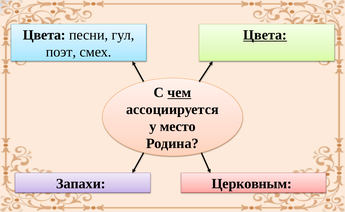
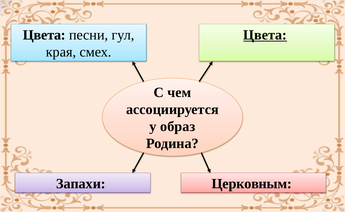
поэт: поэт -> края
чем underline: present -> none
место: место -> образ
